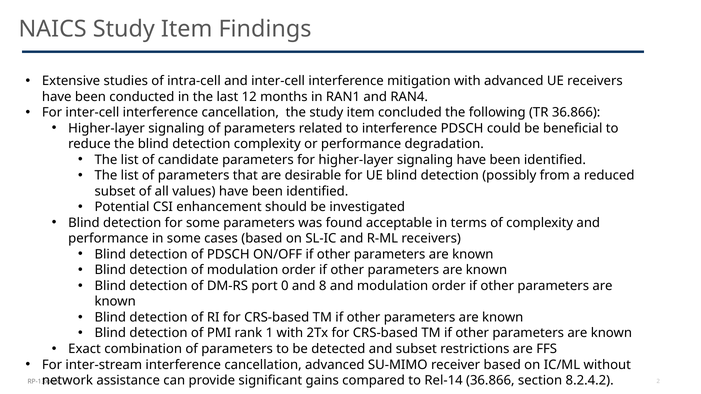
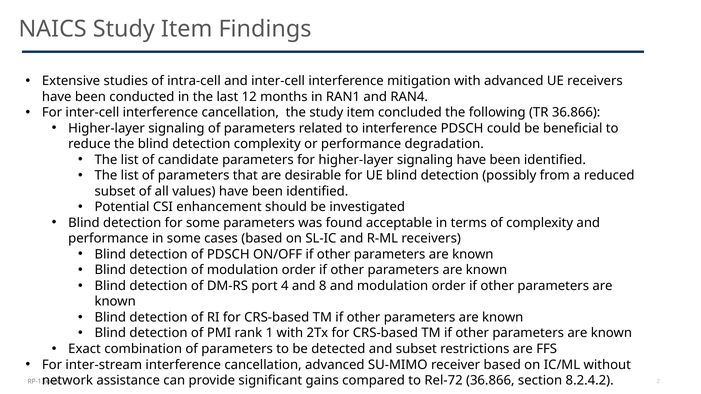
0: 0 -> 4
Rel-14: Rel-14 -> Rel-72
